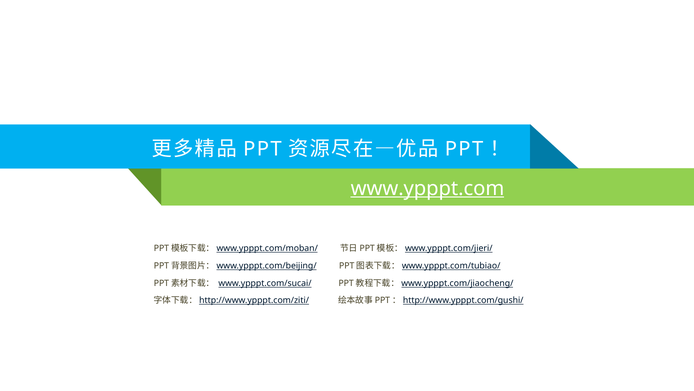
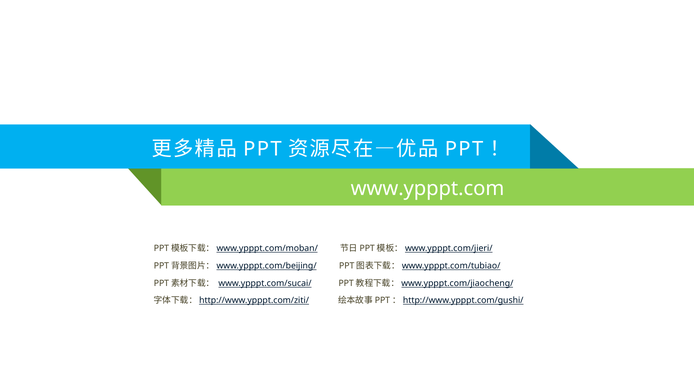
www.ypppt.com underline: present -> none
